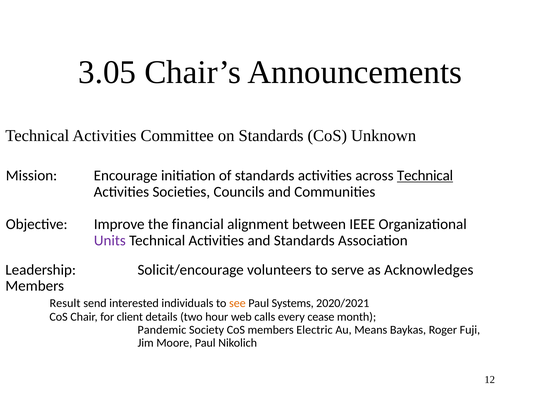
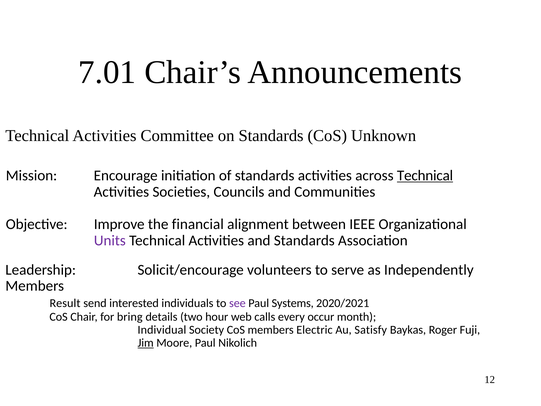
3.05: 3.05 -> 7.01
Acknowledges: Acknowledges -> Independently
see colour: orange -> purple
client: client -> bring
cease: cease -> occur
Pandemic: Pandemic -> Individual
Means: Means -> Satisfy
Jim underline: none -> present
